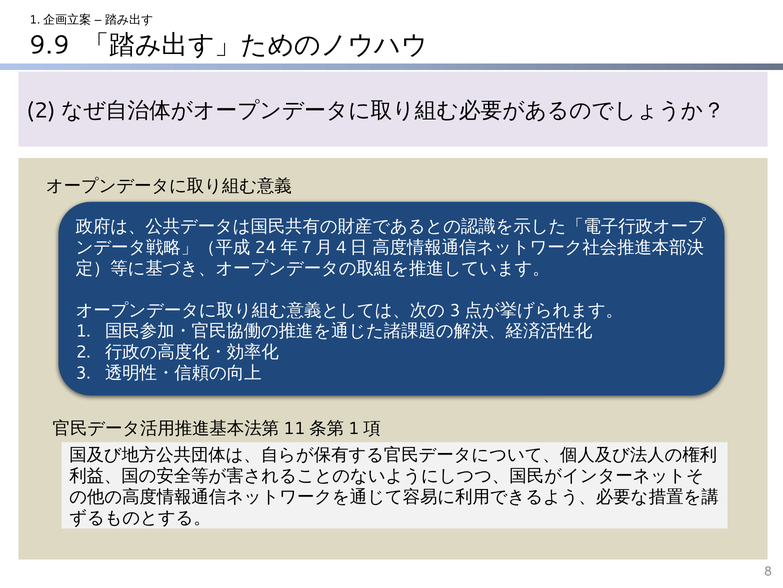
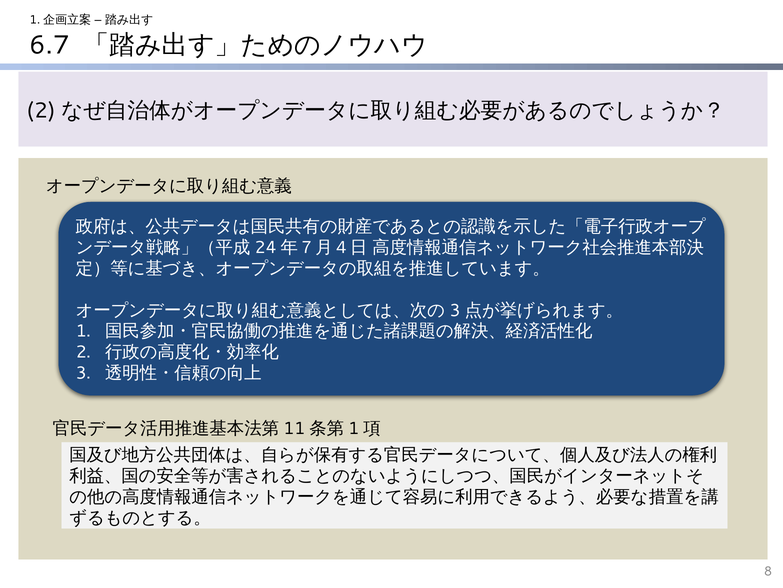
9.9: 9.9 -> 6.7
